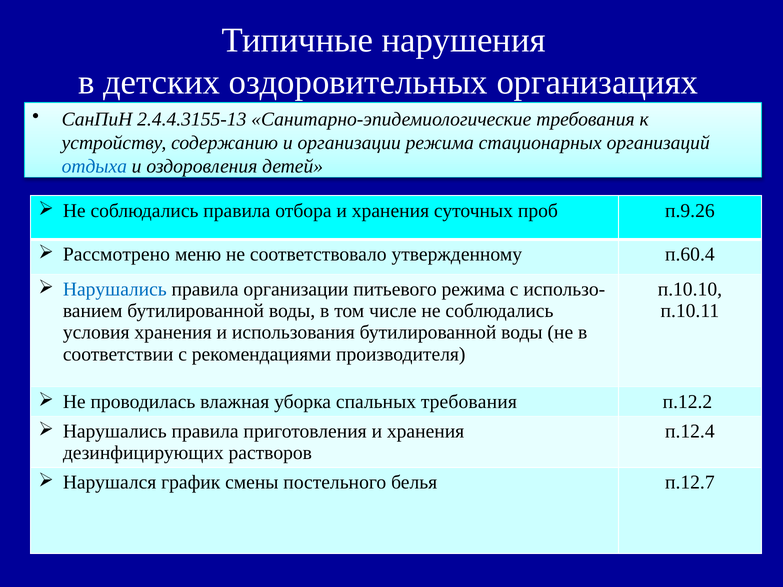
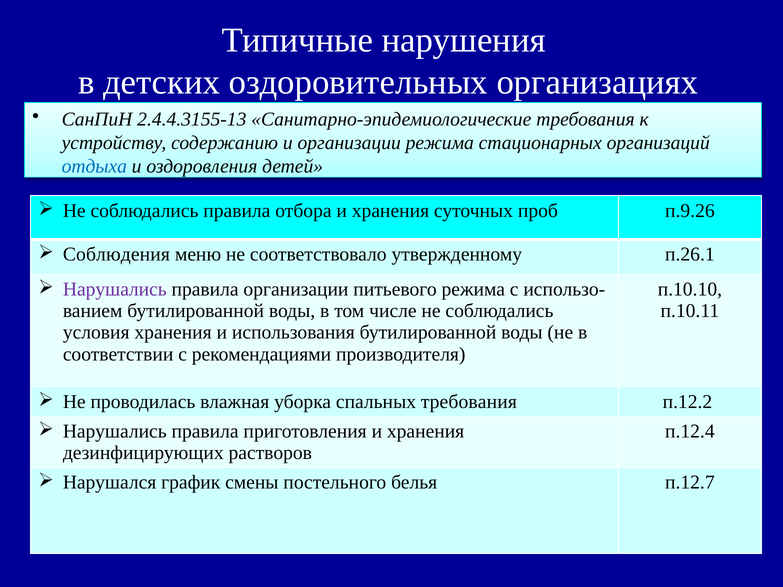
Рассмотрено: Рассмотрено -> Соблюдения
п.60.4: п.60.4 -> п.26.1
Нарушались at (115, 289) colour: blue -> purple
